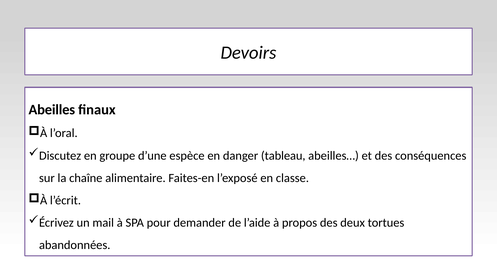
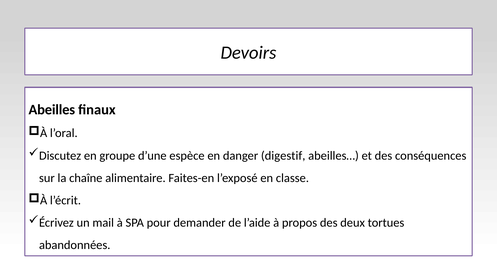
tableau: tableau -> digestif
